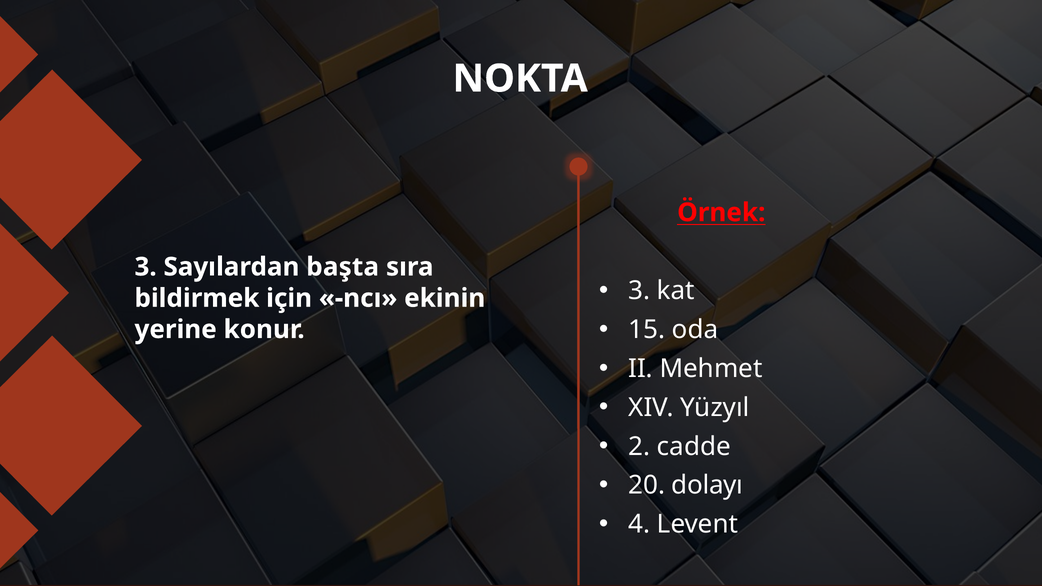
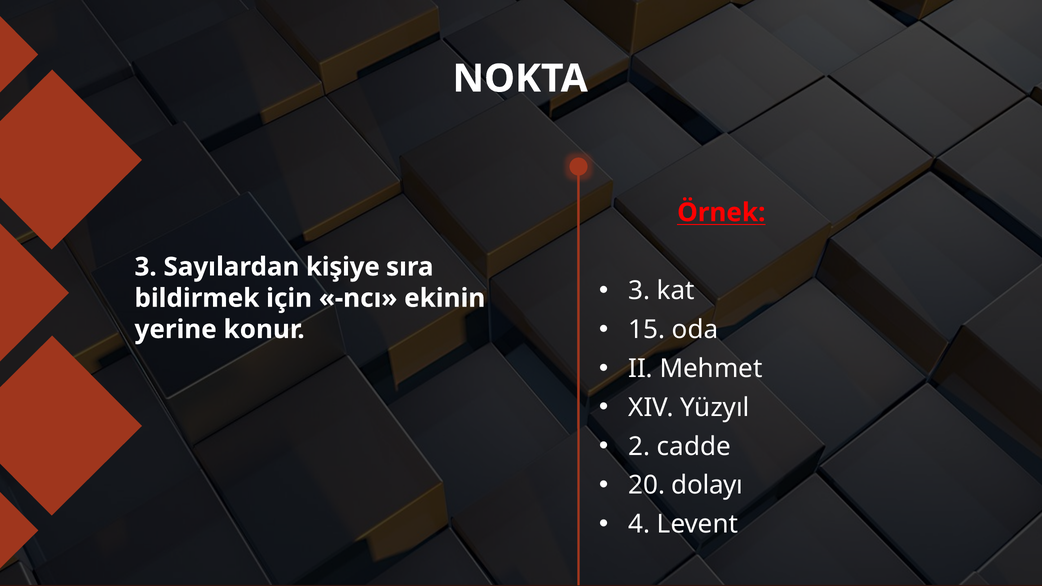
başta: başta -> kişiye
